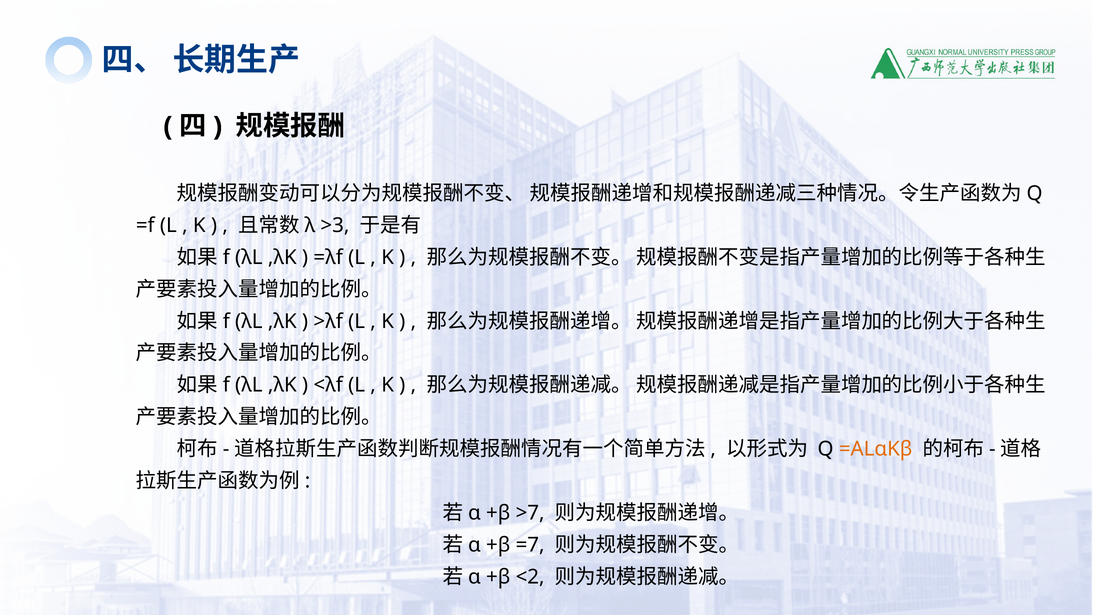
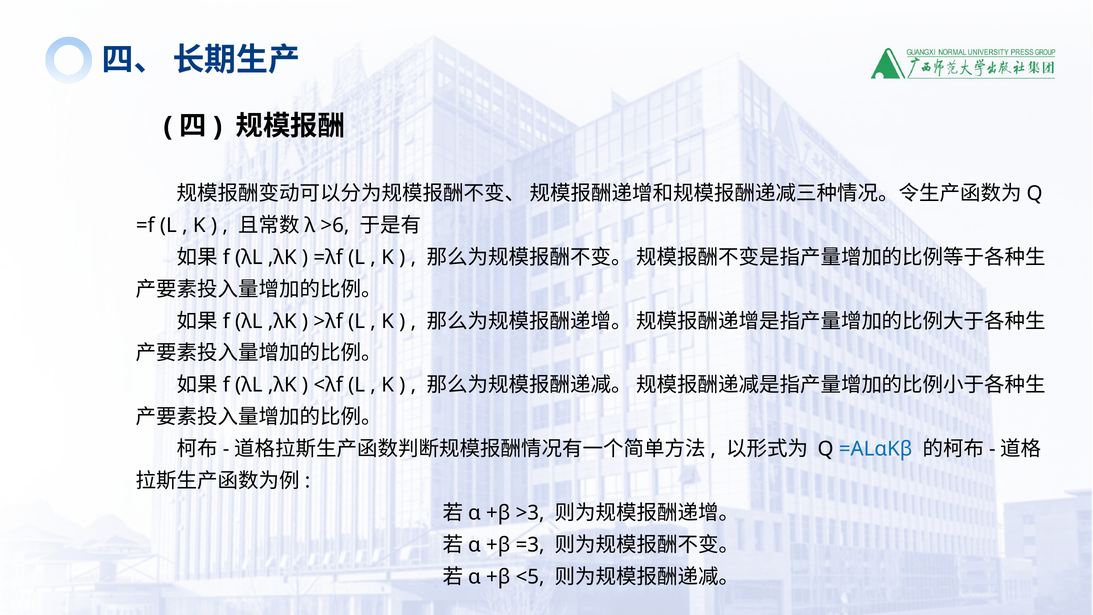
>3: >3 -> >6
=ALαKβ colour: orange -> blue
>7: >7 -> >3
=7: =7 -> =3
<2: <2 -> <5
